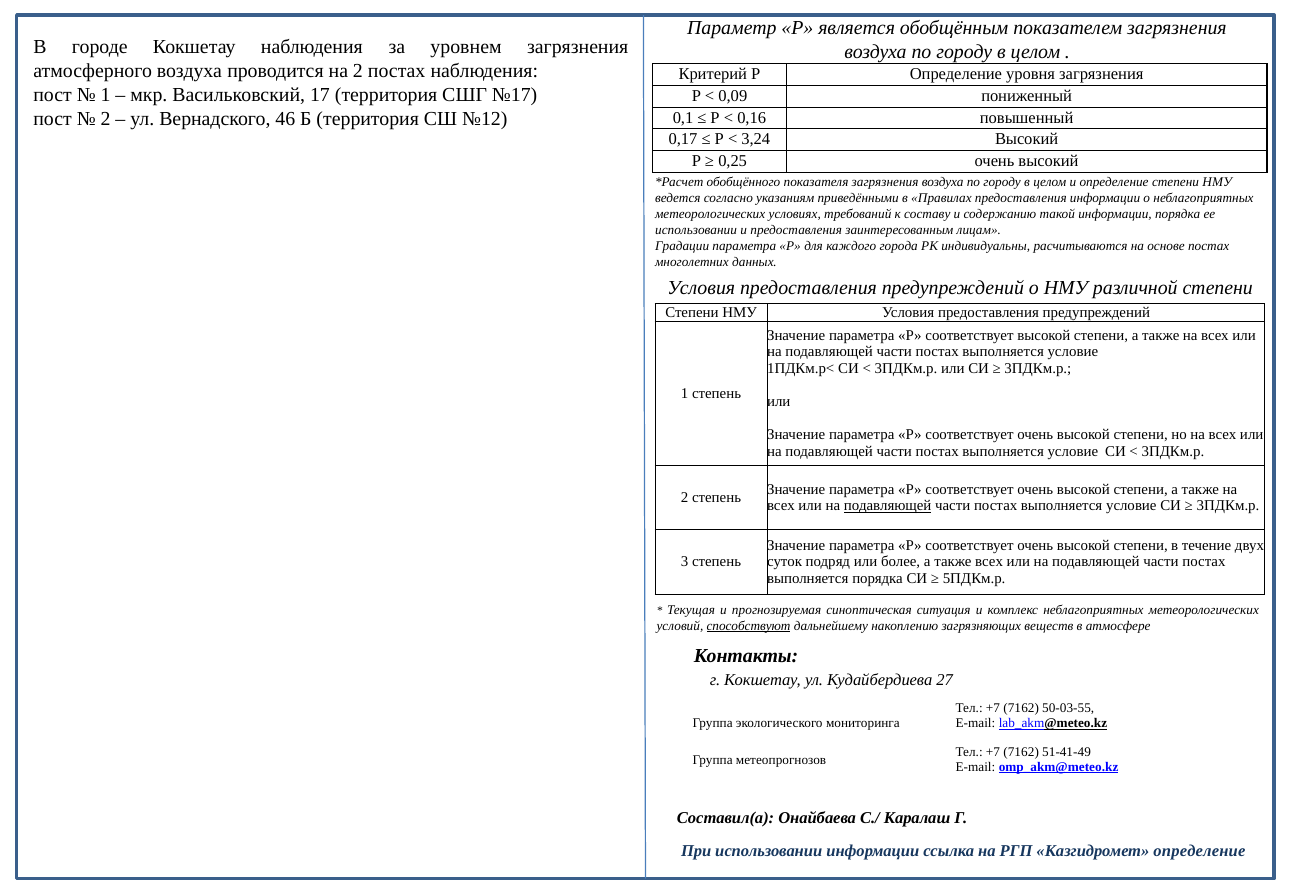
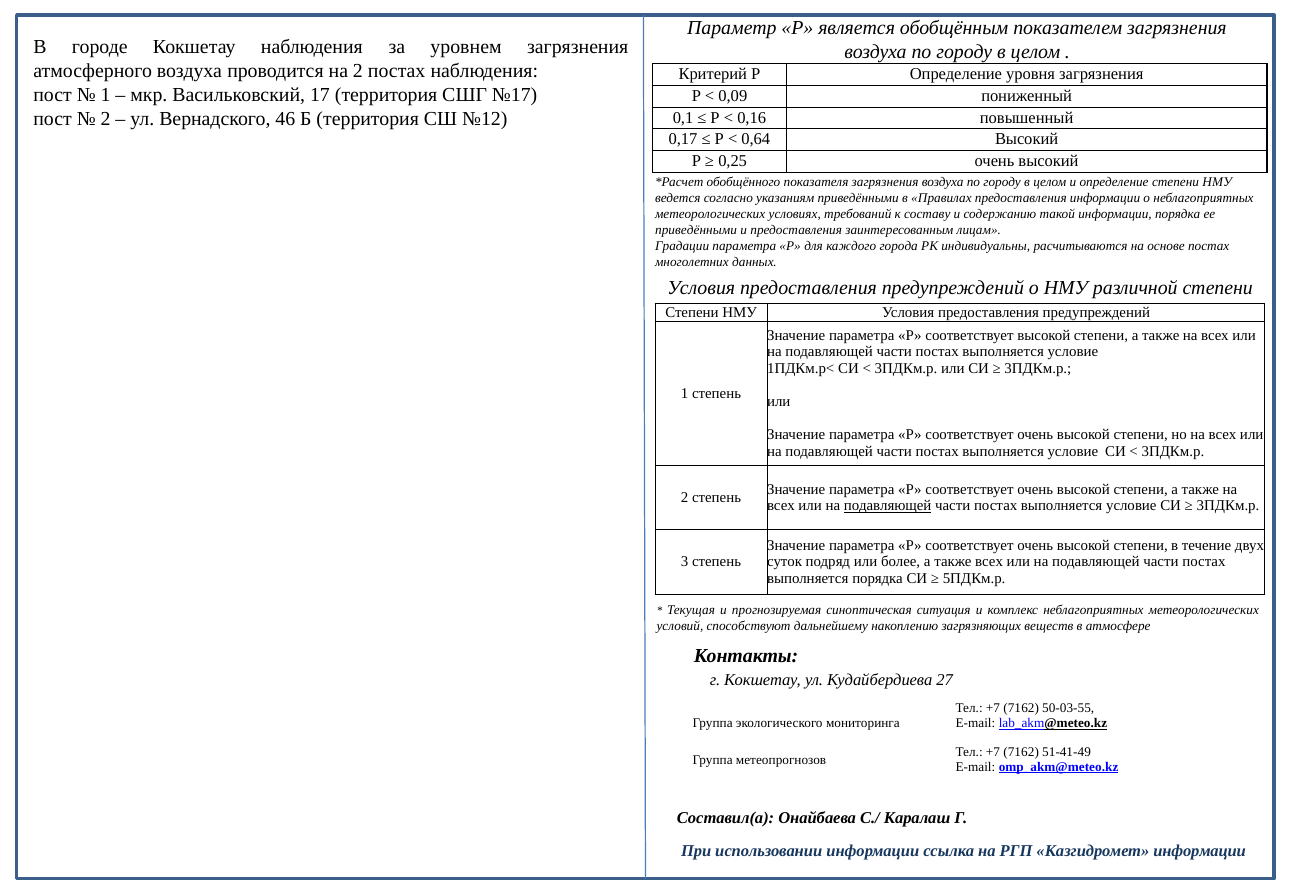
3,24: 3,24 -> 0,64
использовании at (696, 230): использовании -> приведёнными
способствуют underline: present -> none
Казгидромет определение: определение -> информации
